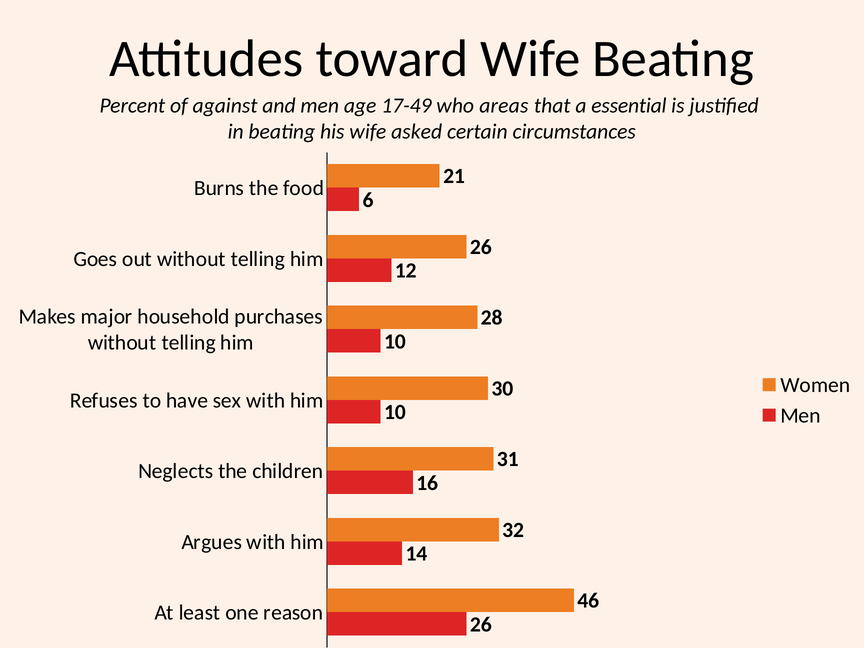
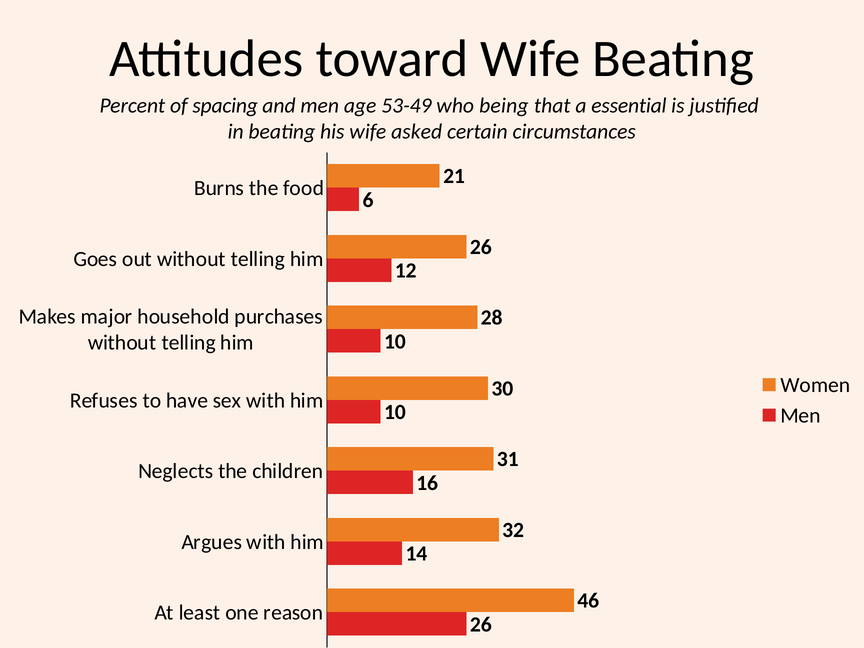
against: against -> spacing
17-49: 17-49 -> 53-49
areas: areas -> being
